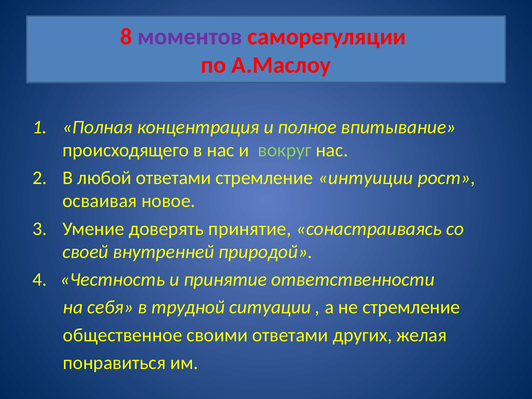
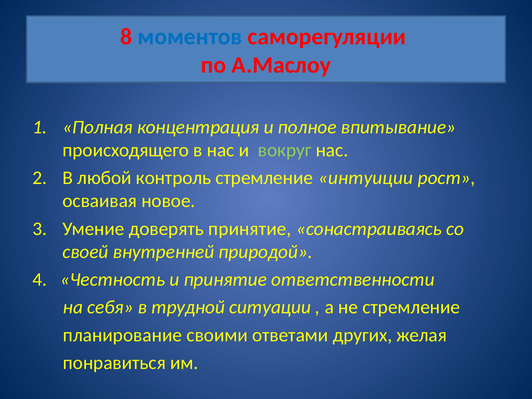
моментов colour: purple -> blue
любой ответами: ответами -> контроль
общественное: общественное -> планирование
